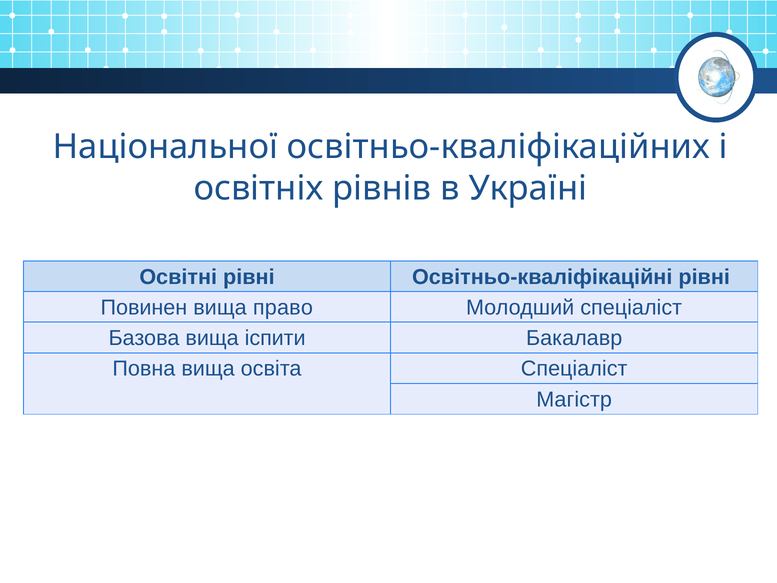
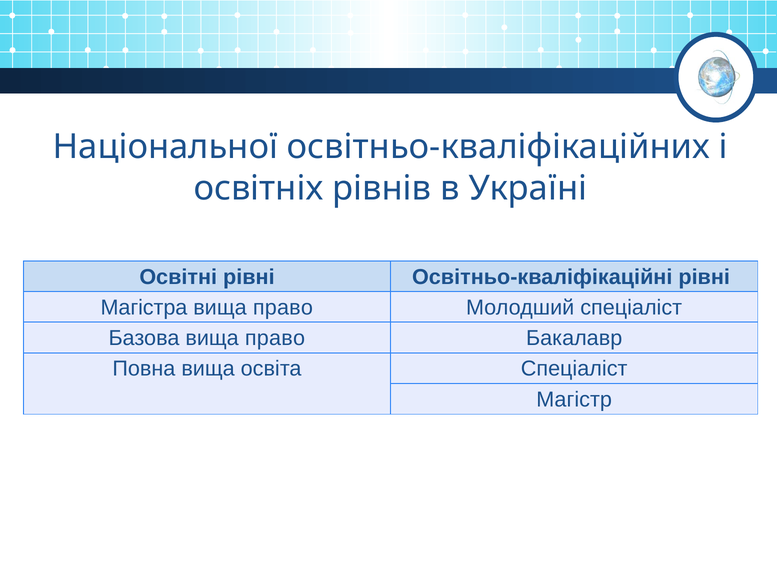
Повинен: Повинен -> Магістра
Базова вища іспити: іспити -> право
